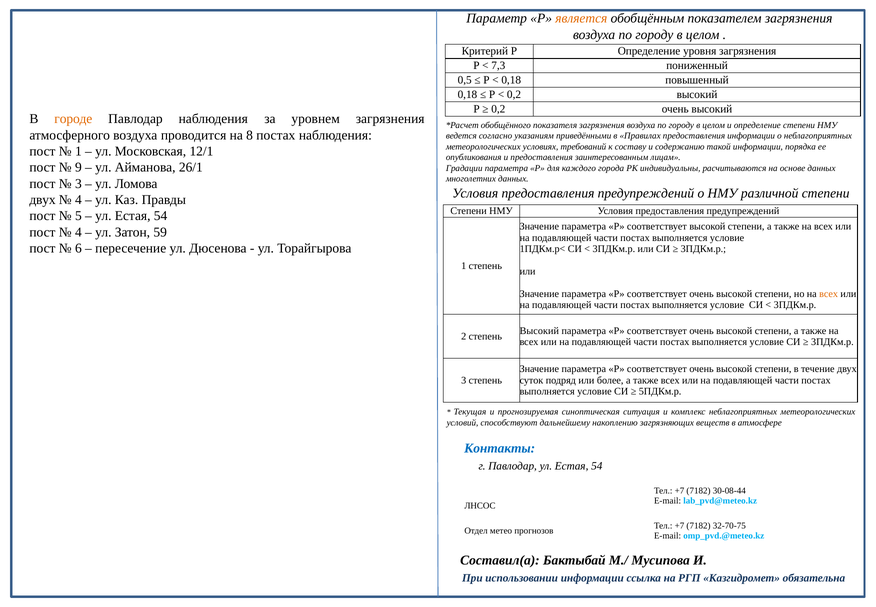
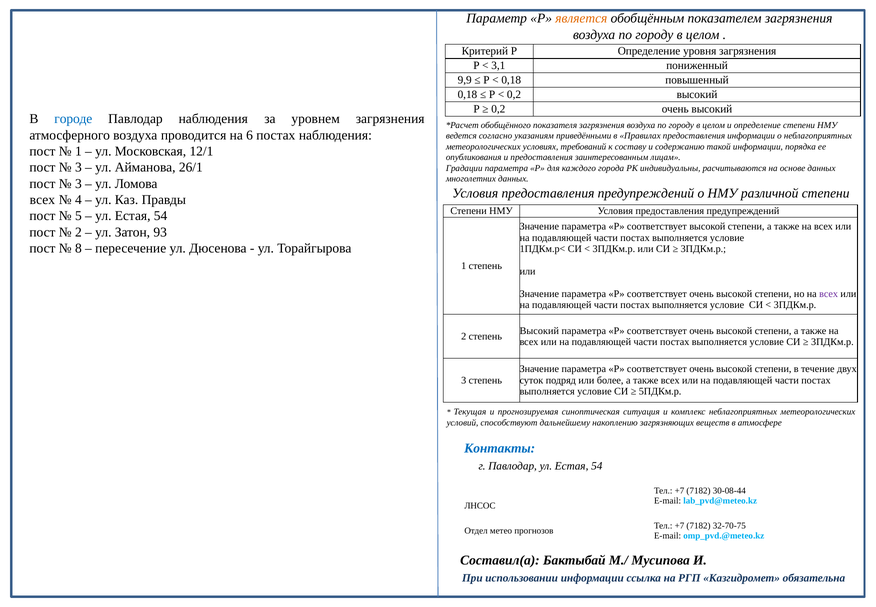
7,3: 7,3 -> 3,1
0,5: 0,5 -> 9,9
городе colour: orange -> blue
8: 8 -> 6
9 at (78, 167): 9 -> 3
двух at (43, 200): двух -> всех
4 at (78, 232): 4 -> 2
59: 59 -> 93
6: 6 -> 8
всех at (829, 294) colour: orange -> purple
